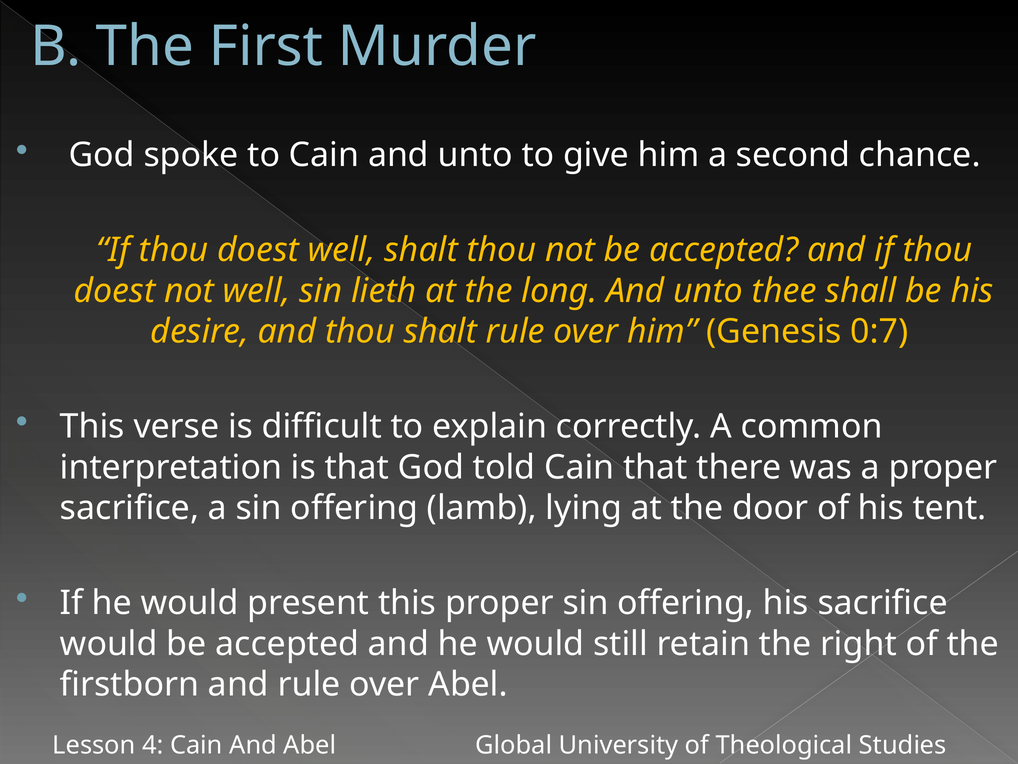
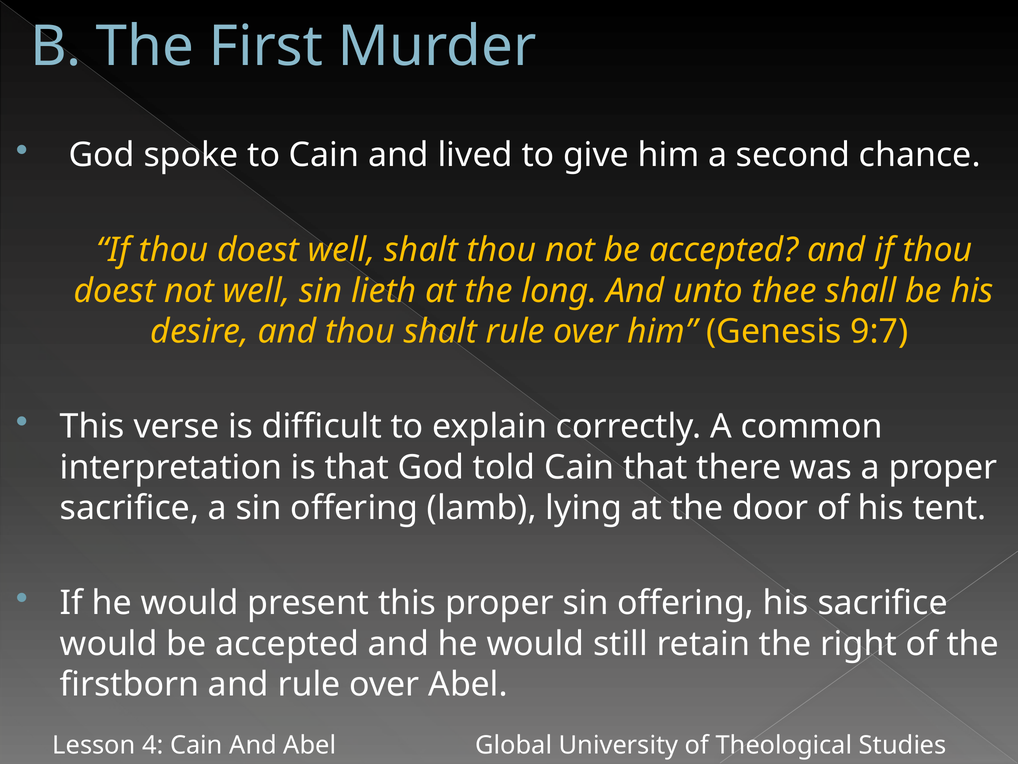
Cain and unto: unto -> lived
0:7: 0:7 -> 9:7
